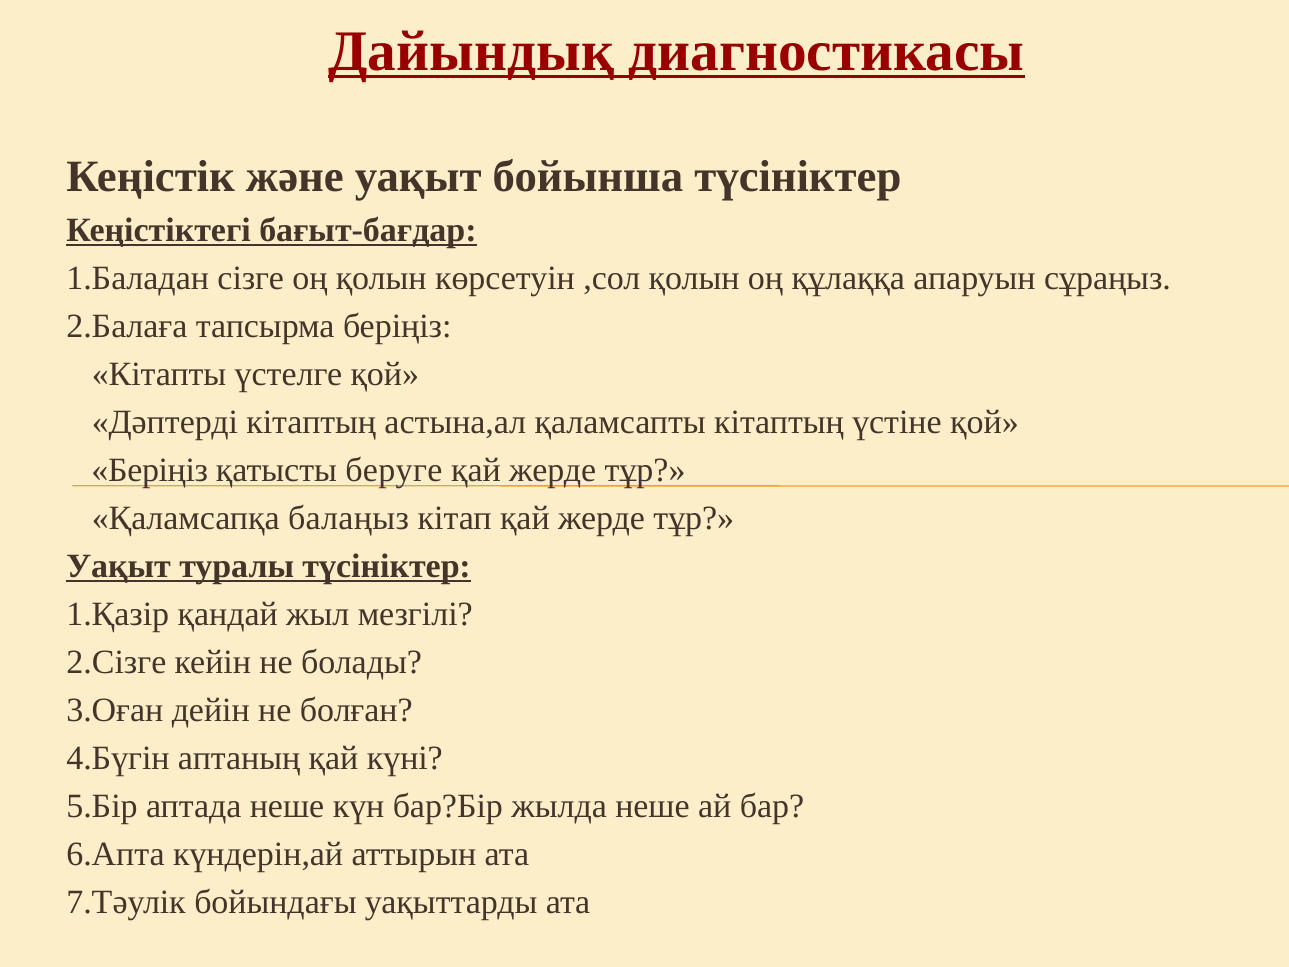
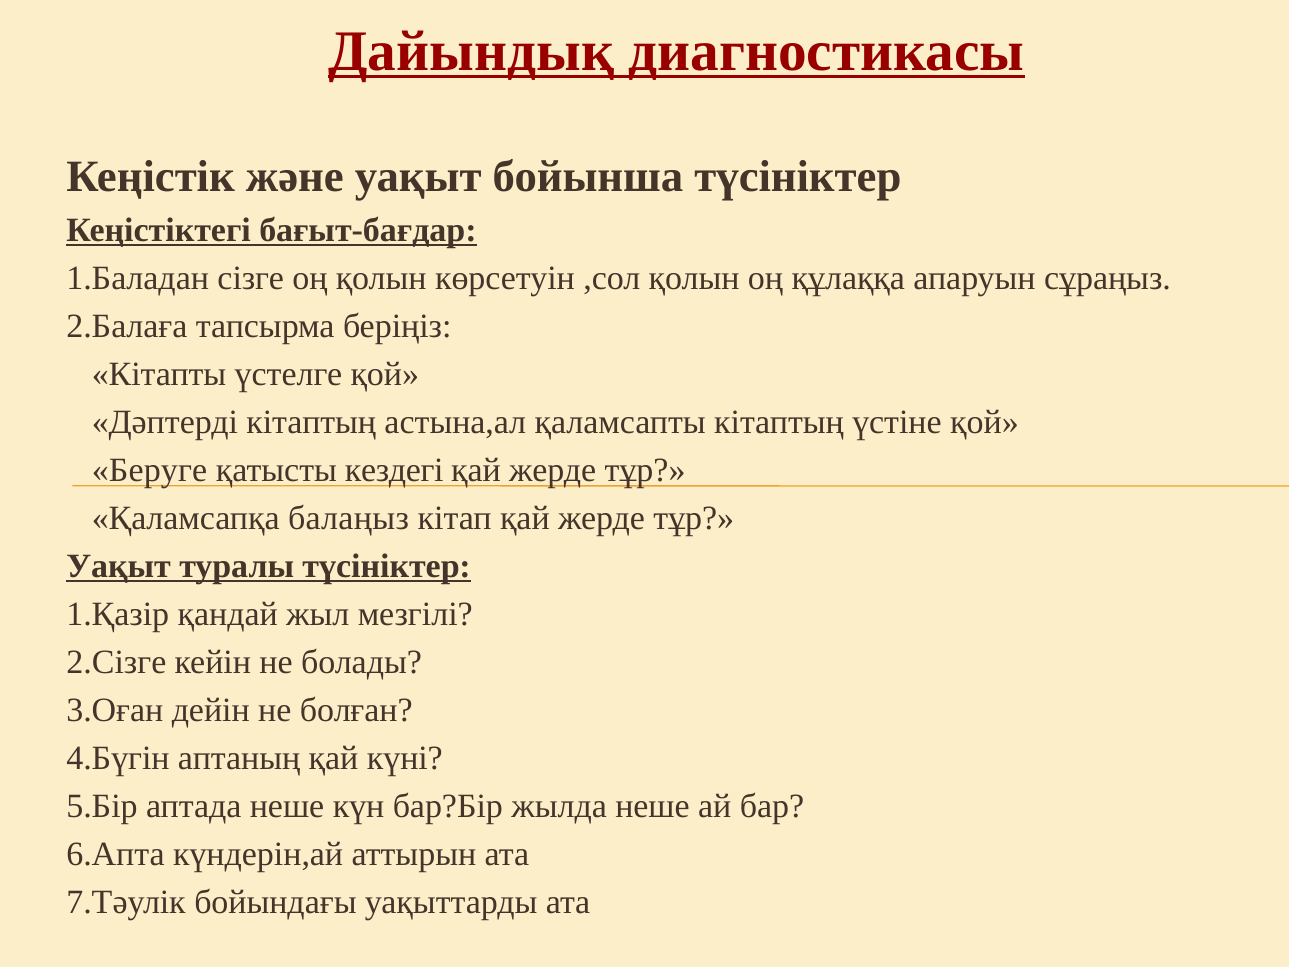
Беріңіз at (150, 470): Беріңіз -> Беруге
беруге: беруге -> кездегі
